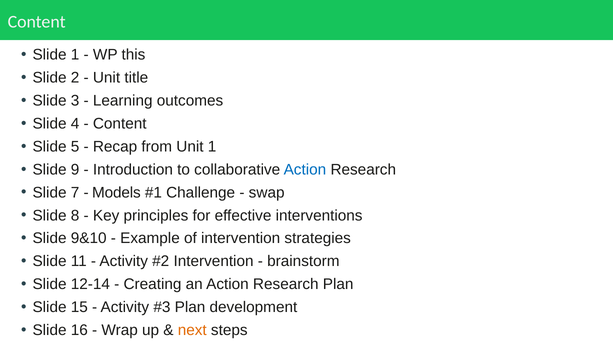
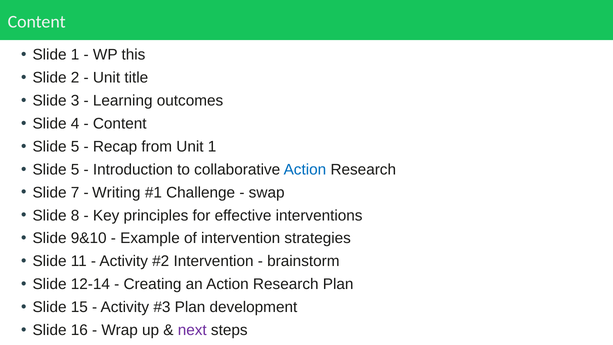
9 at (75, 169): 9 -> 5
Models: Models -> Writing
next colour: orange -> purple
